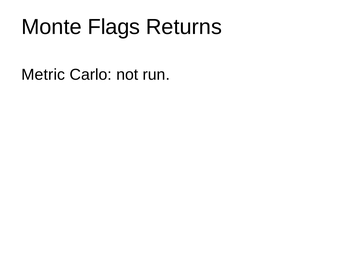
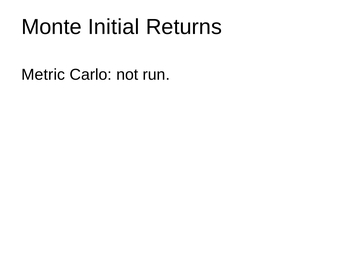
Flags: Flags -> Initial
